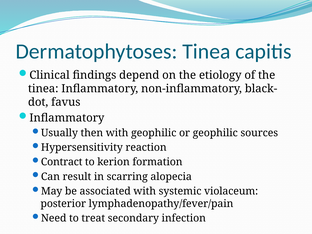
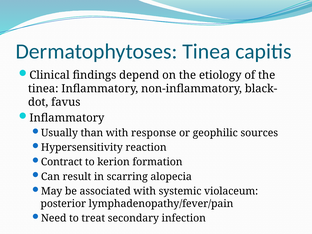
then: then -> than
with geophilic: geophilic -> response
